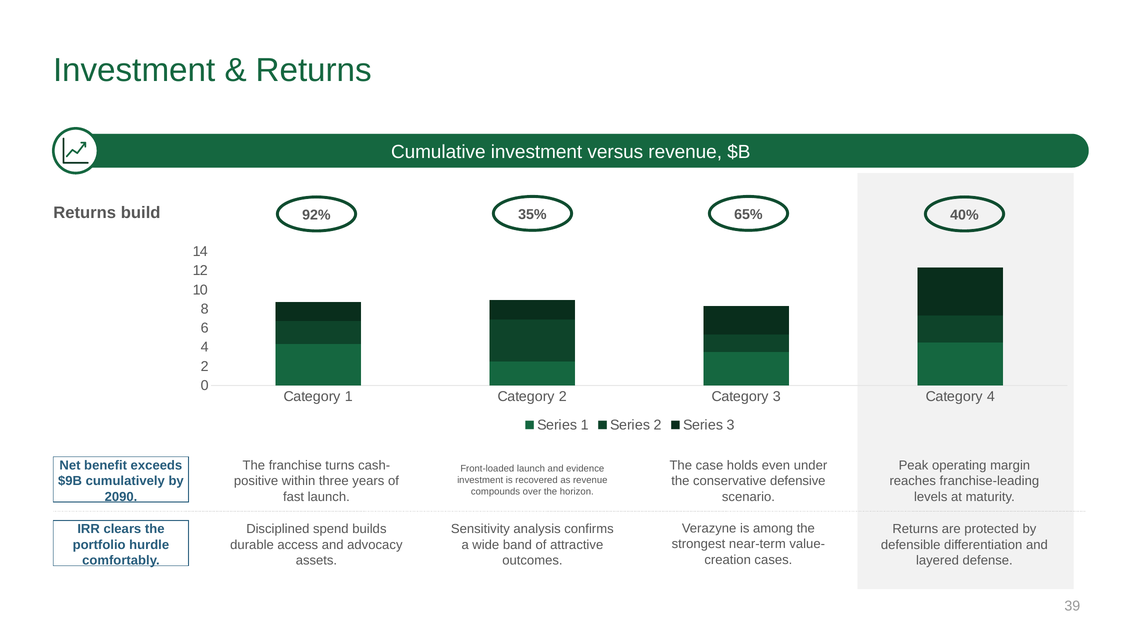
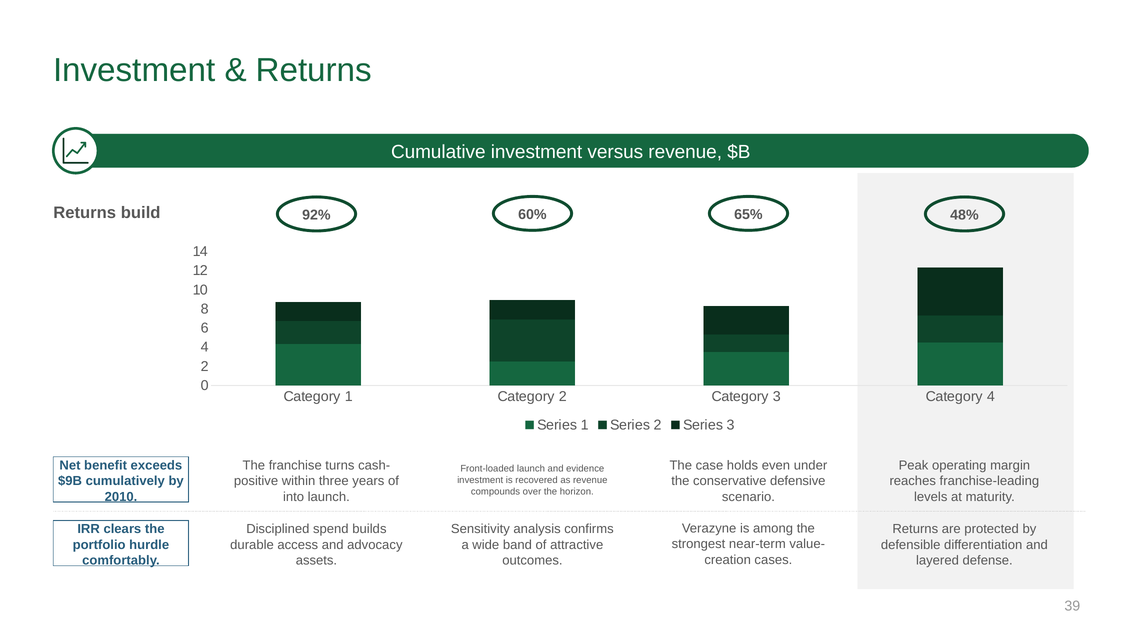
35%: 35% -> 60%
40%: 40% -> 48%
2090: 2090 -> 2010
fast: fast -> into
